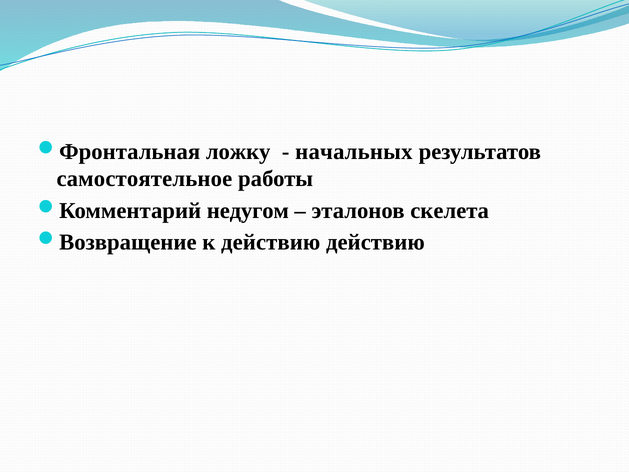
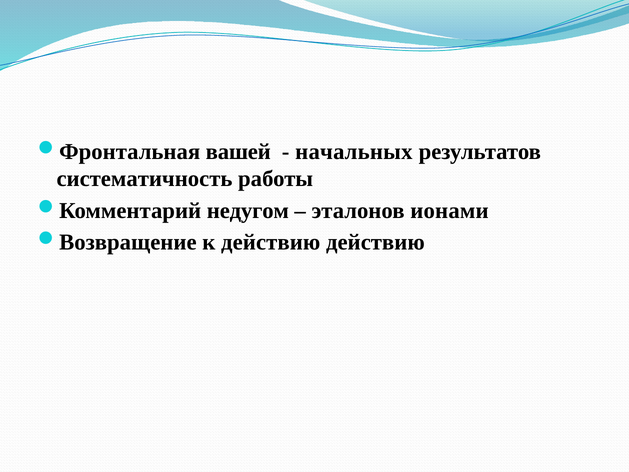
ложку: ложку -> вашей
самостоятельное: самостоятельное -> систематичность
скелета: скелета -> ионами
